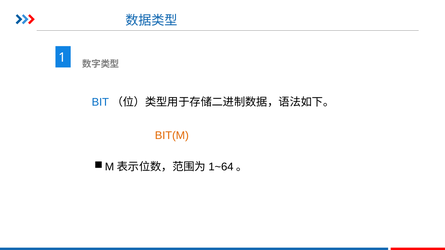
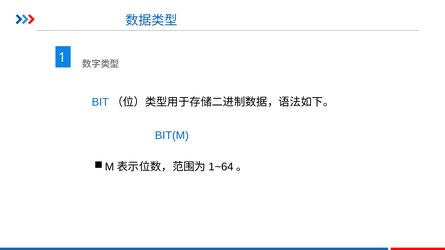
BIT(M colour: orange -> blue
